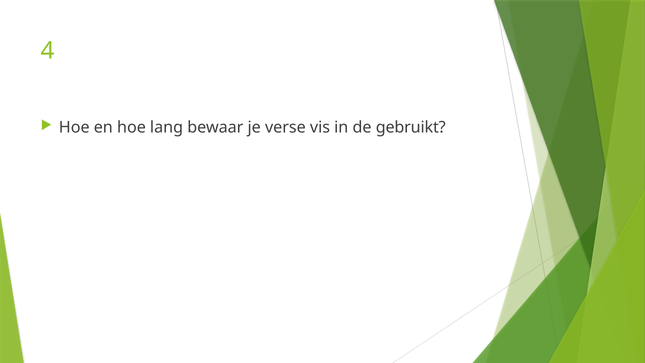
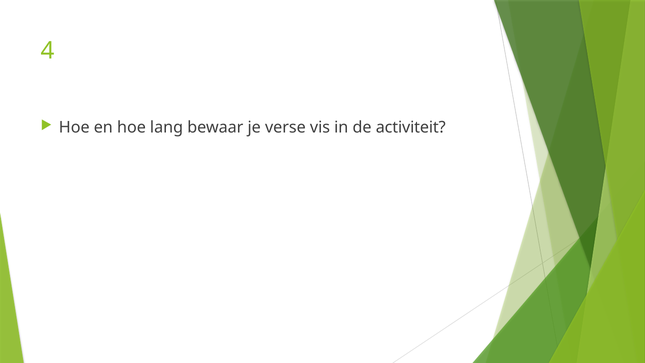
gebruikt: gebruikt -> activiteit
